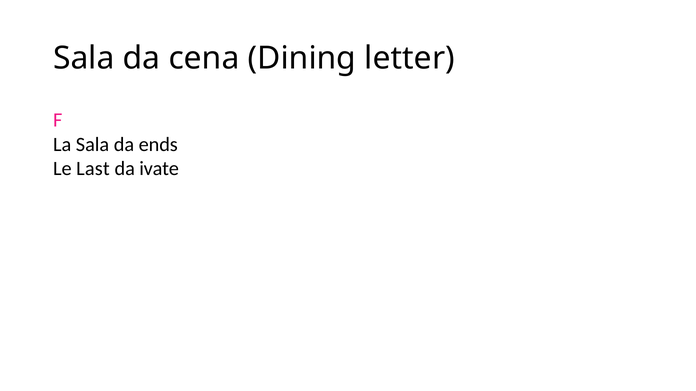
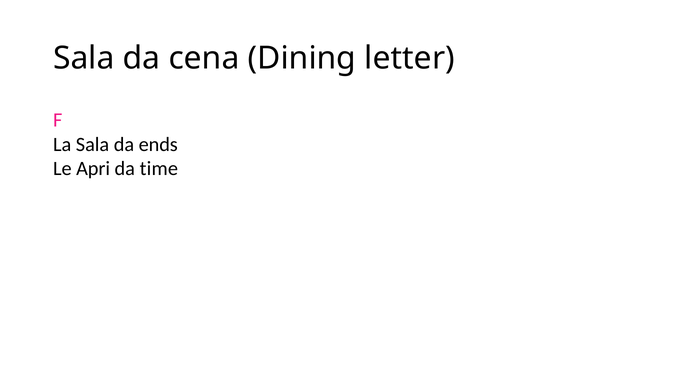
Last: Last -> Apri
ivate: ivate -> time
